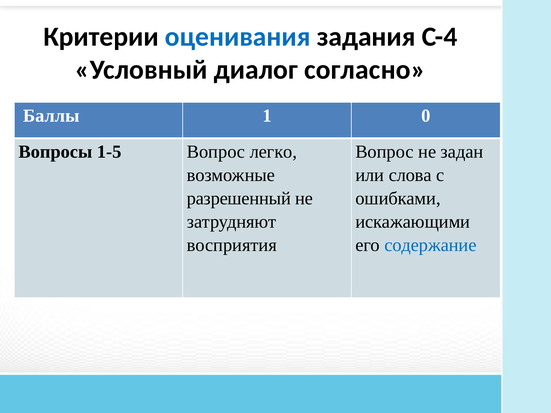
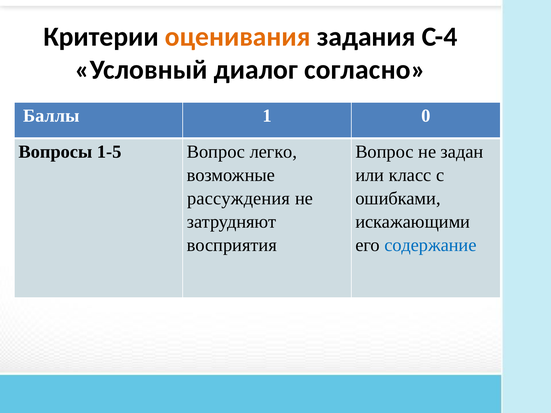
оценивания colour: blue -> orange
слова: слова -> класс
разрешенный: разрешенный -> рассуждения
